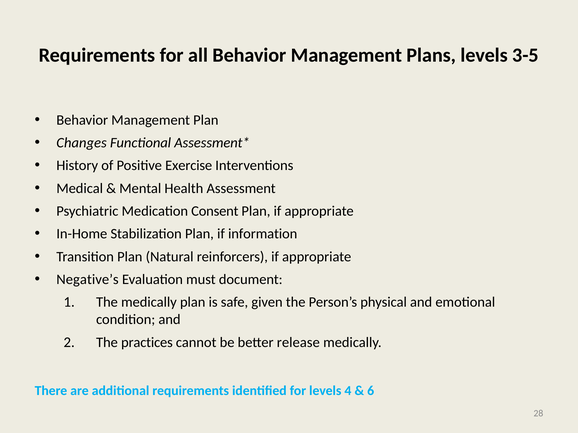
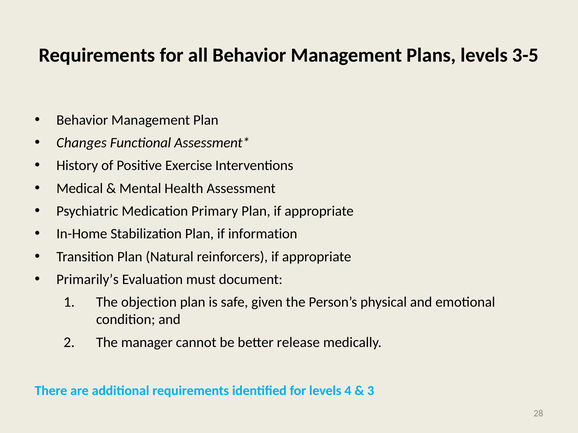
Consent: Consent -> Primary
Negative’s: Negative’s -> Primarily’s
The medically: medically -> objection
practices: practices -> manager
6: 6 -> 3
